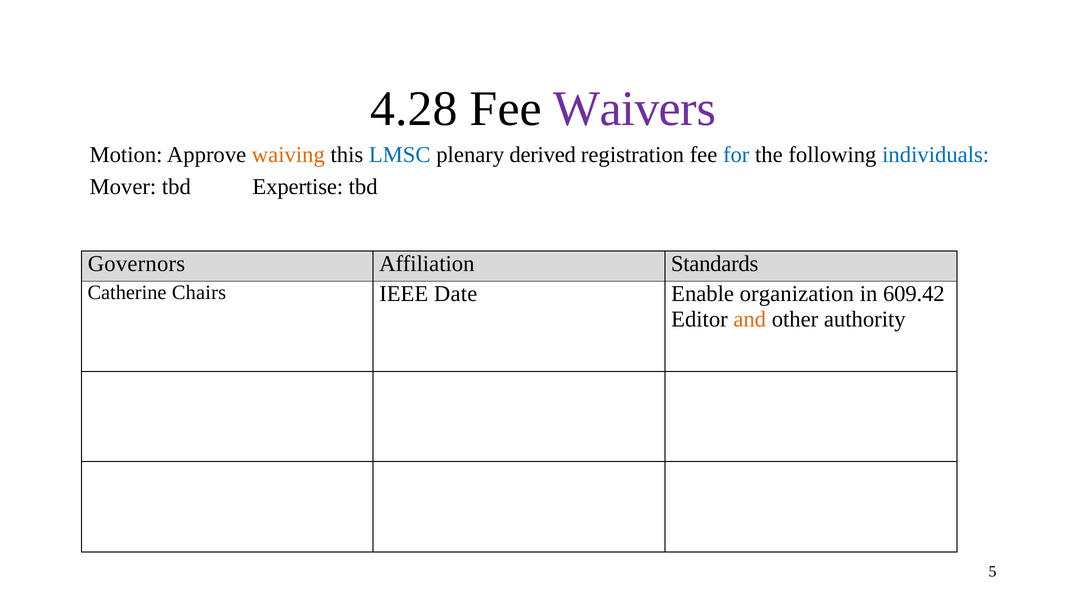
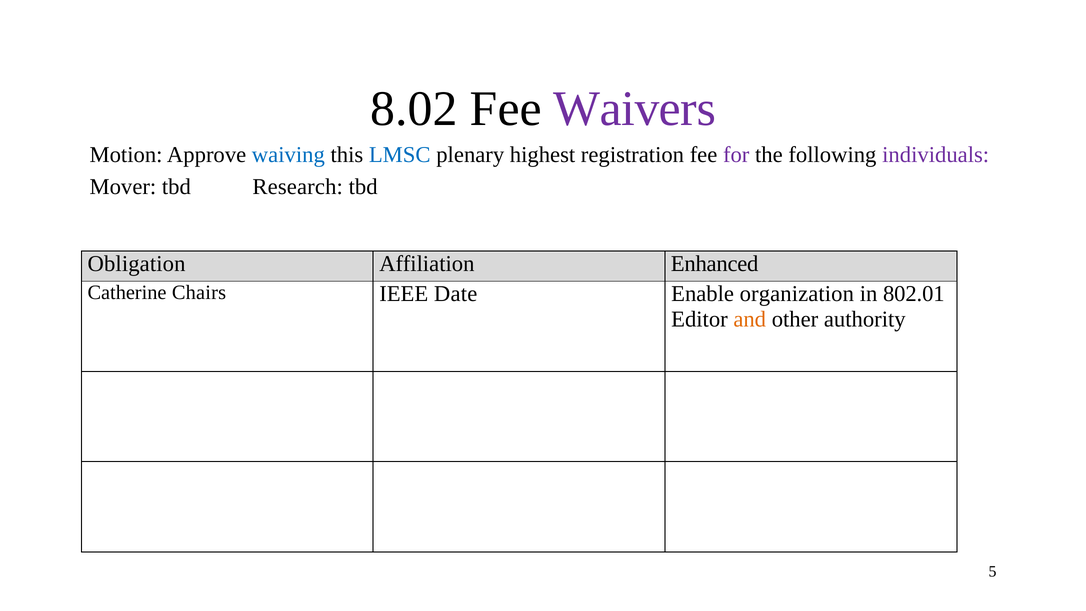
4.28: 4.28 -> 8.02
waiving colour: orange -> blue
derived: derived -> highest
for colour: blue -> purple
individuals colour: blue -> purple
Expertise: Expertise -> Research
Governors: Governors -> Obligation
Standards: Standards -> Enhanced
609.42: 609.42 -> 802.01
